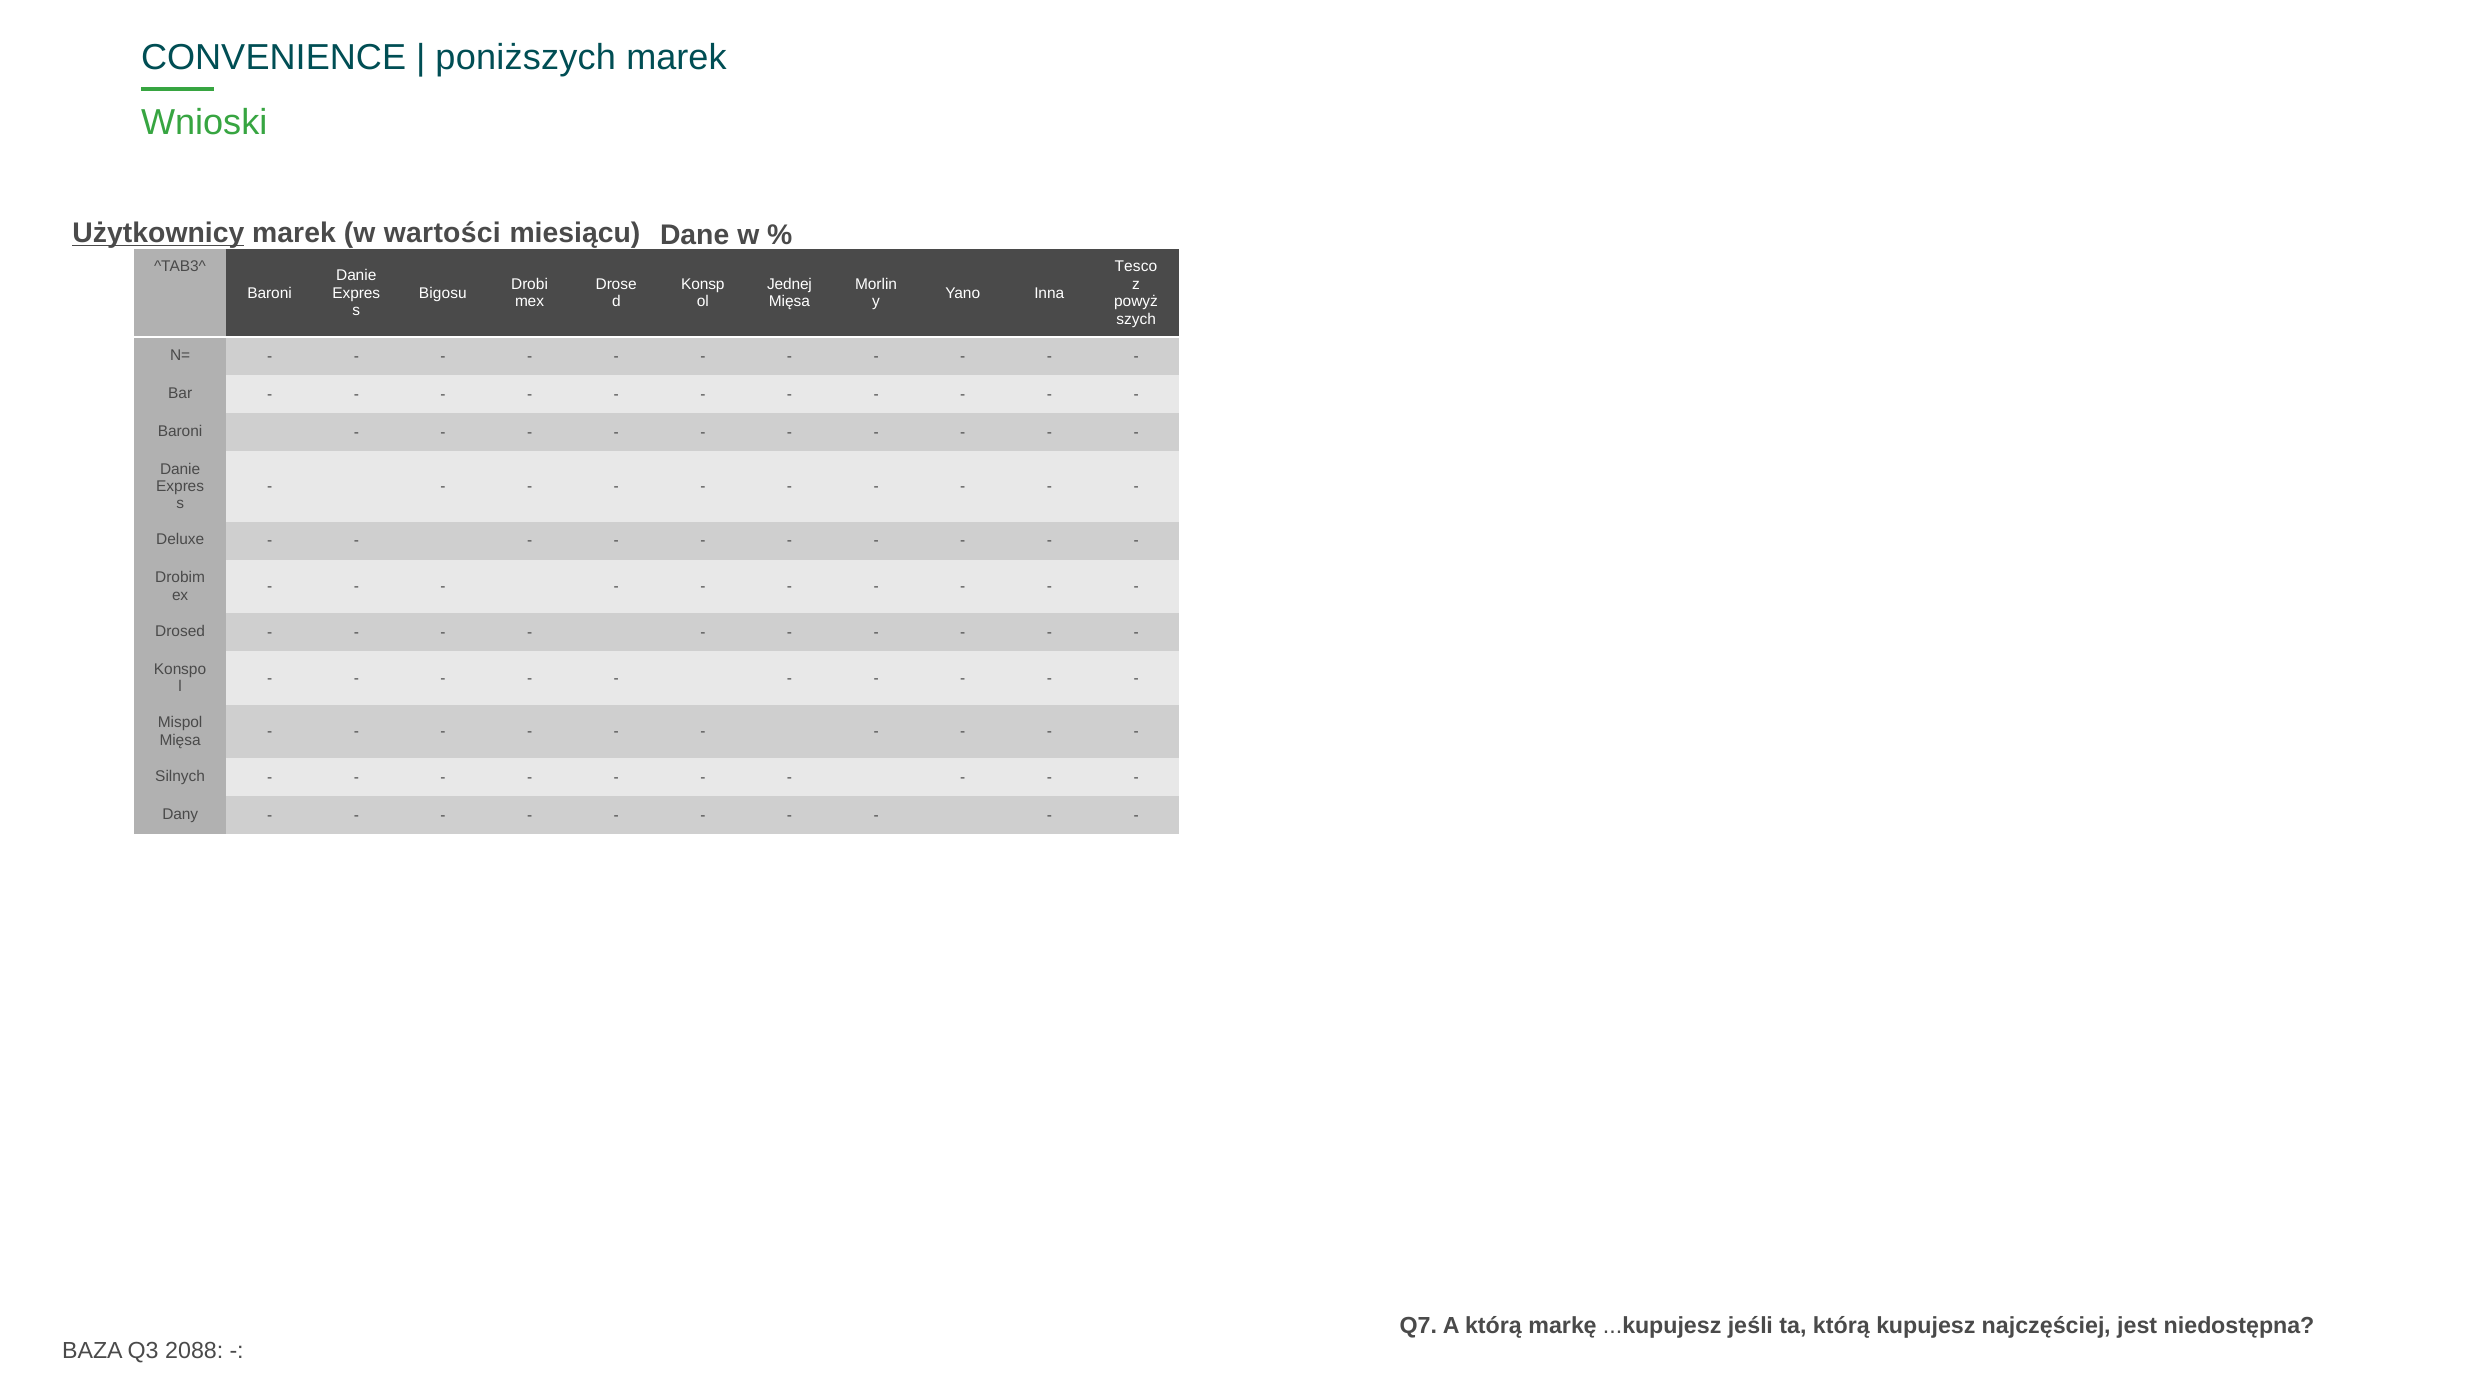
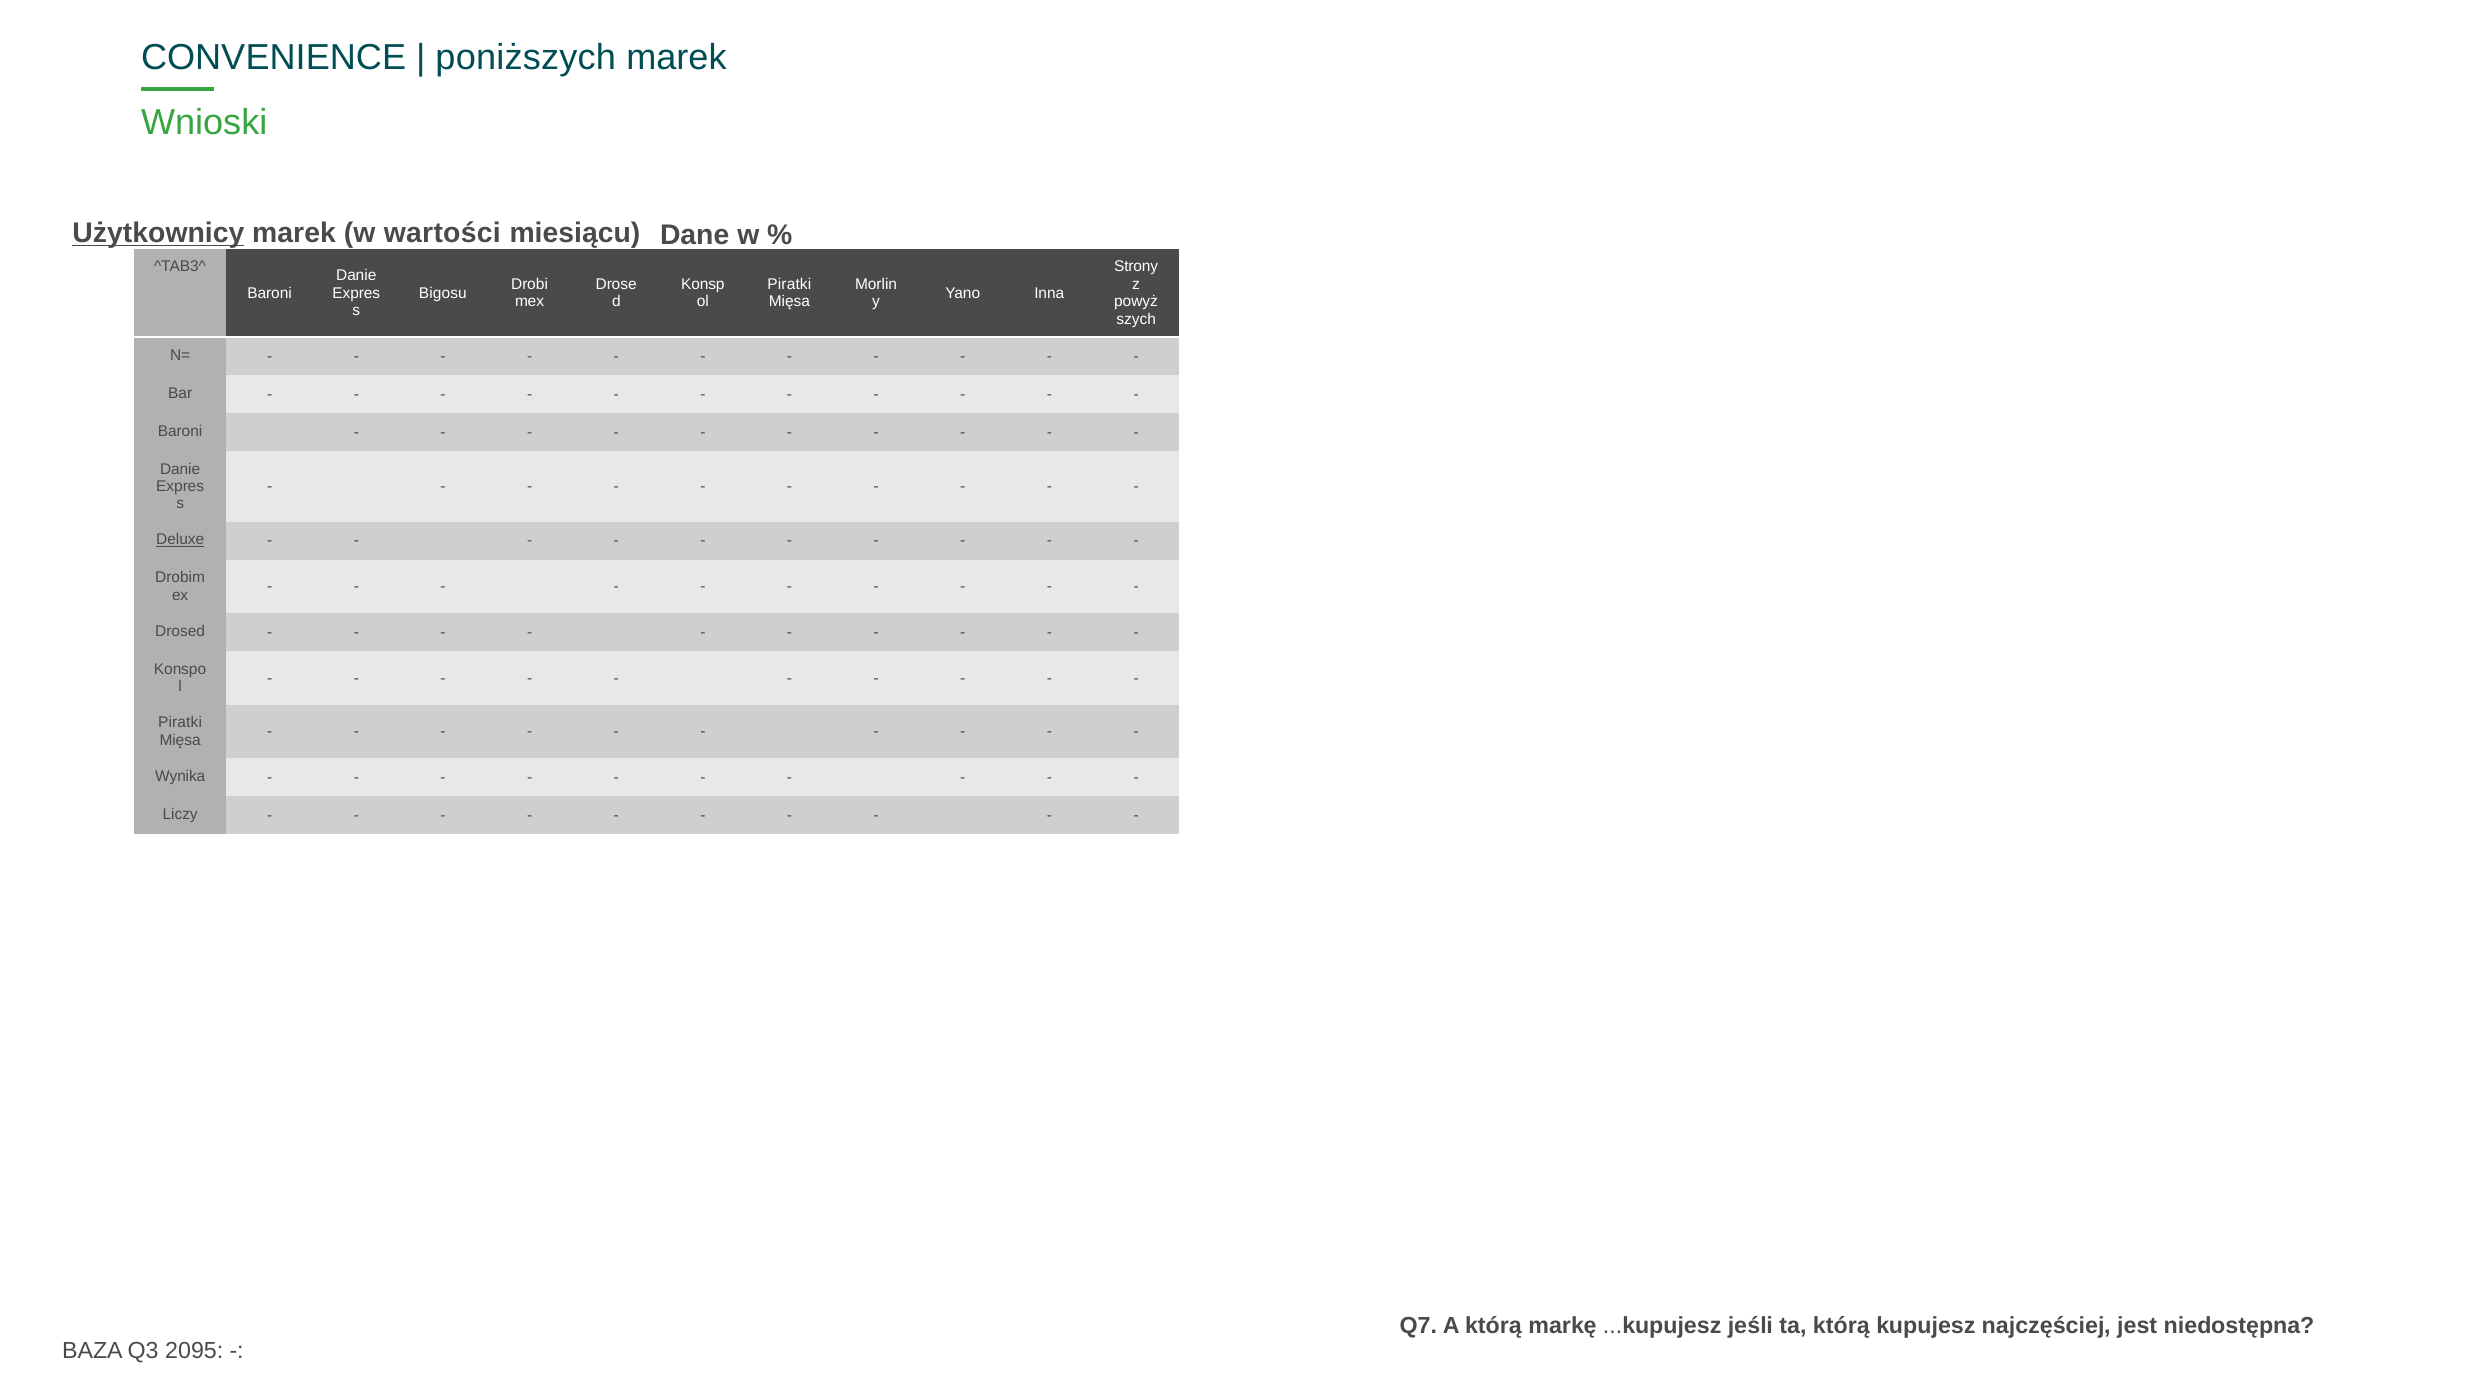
Tesco: Tesco -> Strony
Jednej at (789, 284): Jednej -> Piratki
Deluxe underline: none -> present
Mispol at (180, 722): Mispol -> Piratki
Silnych: Silnych -> Wynika
Dany: Dany -> Liczy
2088: 2088 -> 2095
